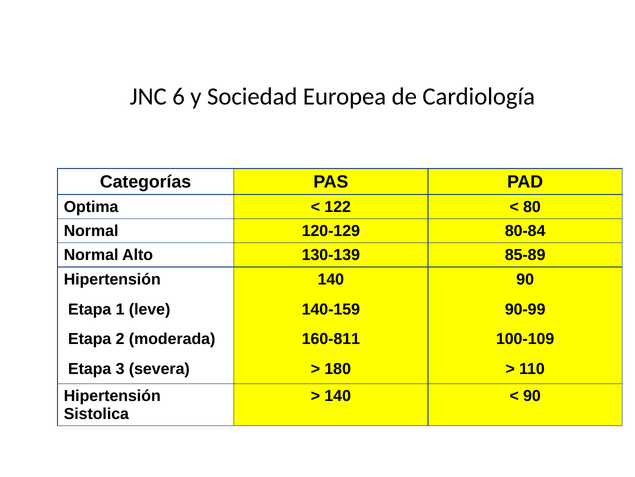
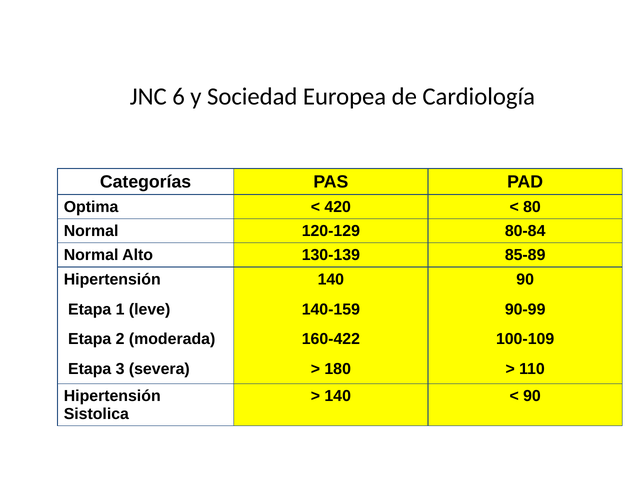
122: 122 -> 420
160-811: 160-811 -> 160-422
